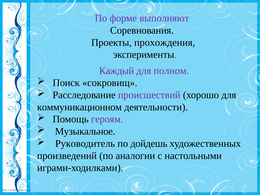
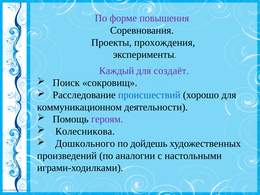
выполняют: выполняют -> повышения
полном: полном -> создаёт
происшествий colour: purple -> blue
Музыкальное: Музыкальное -> Колесникова
Руководитель: Руководитель -> Дошкольного
